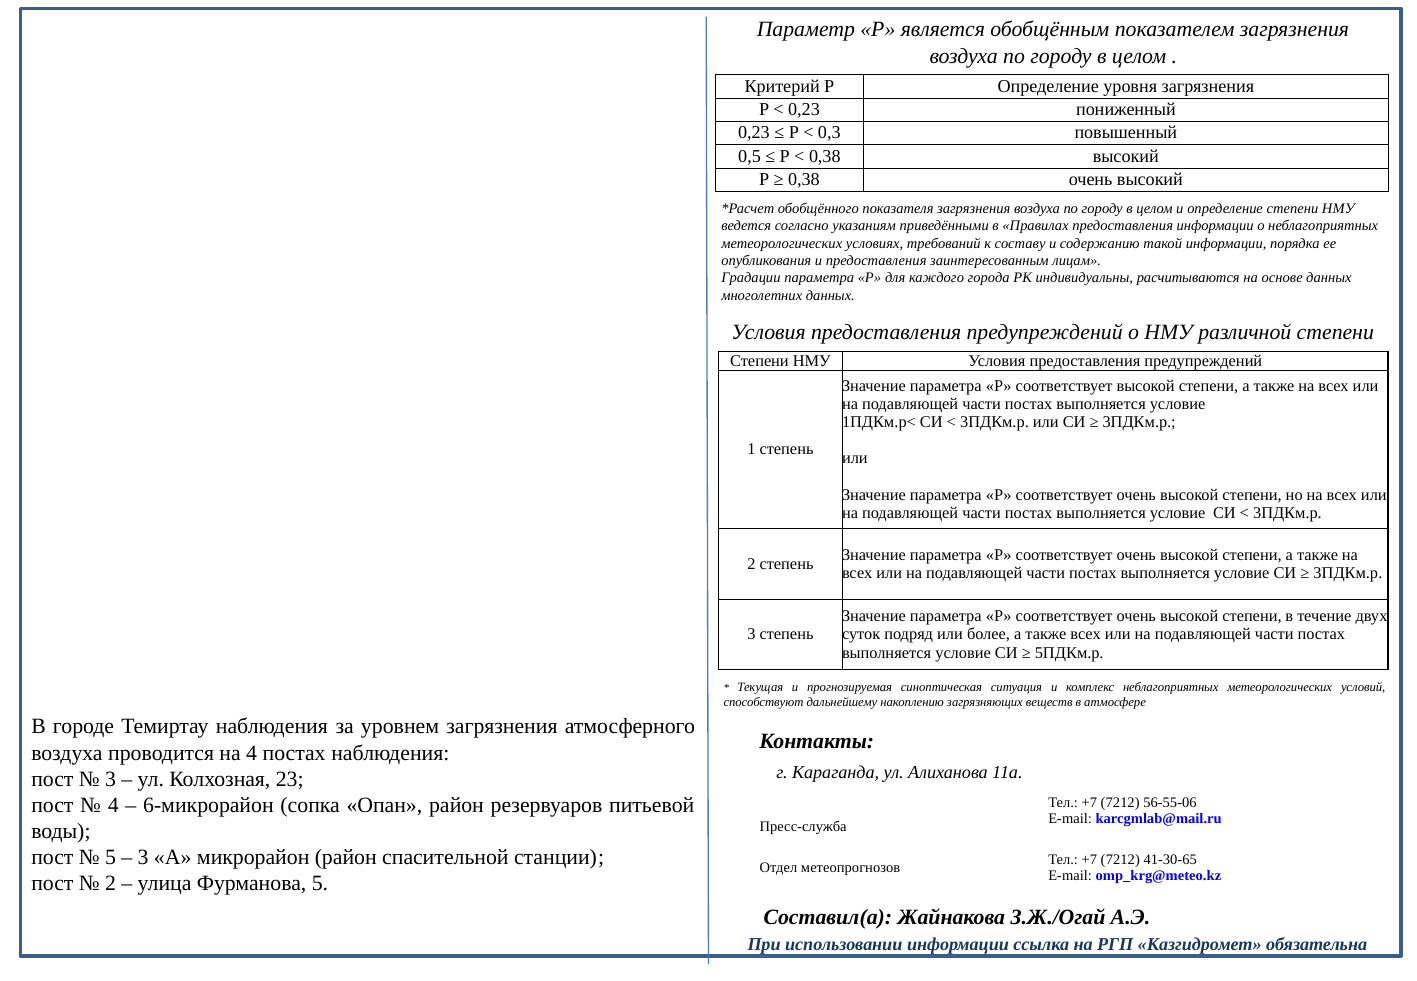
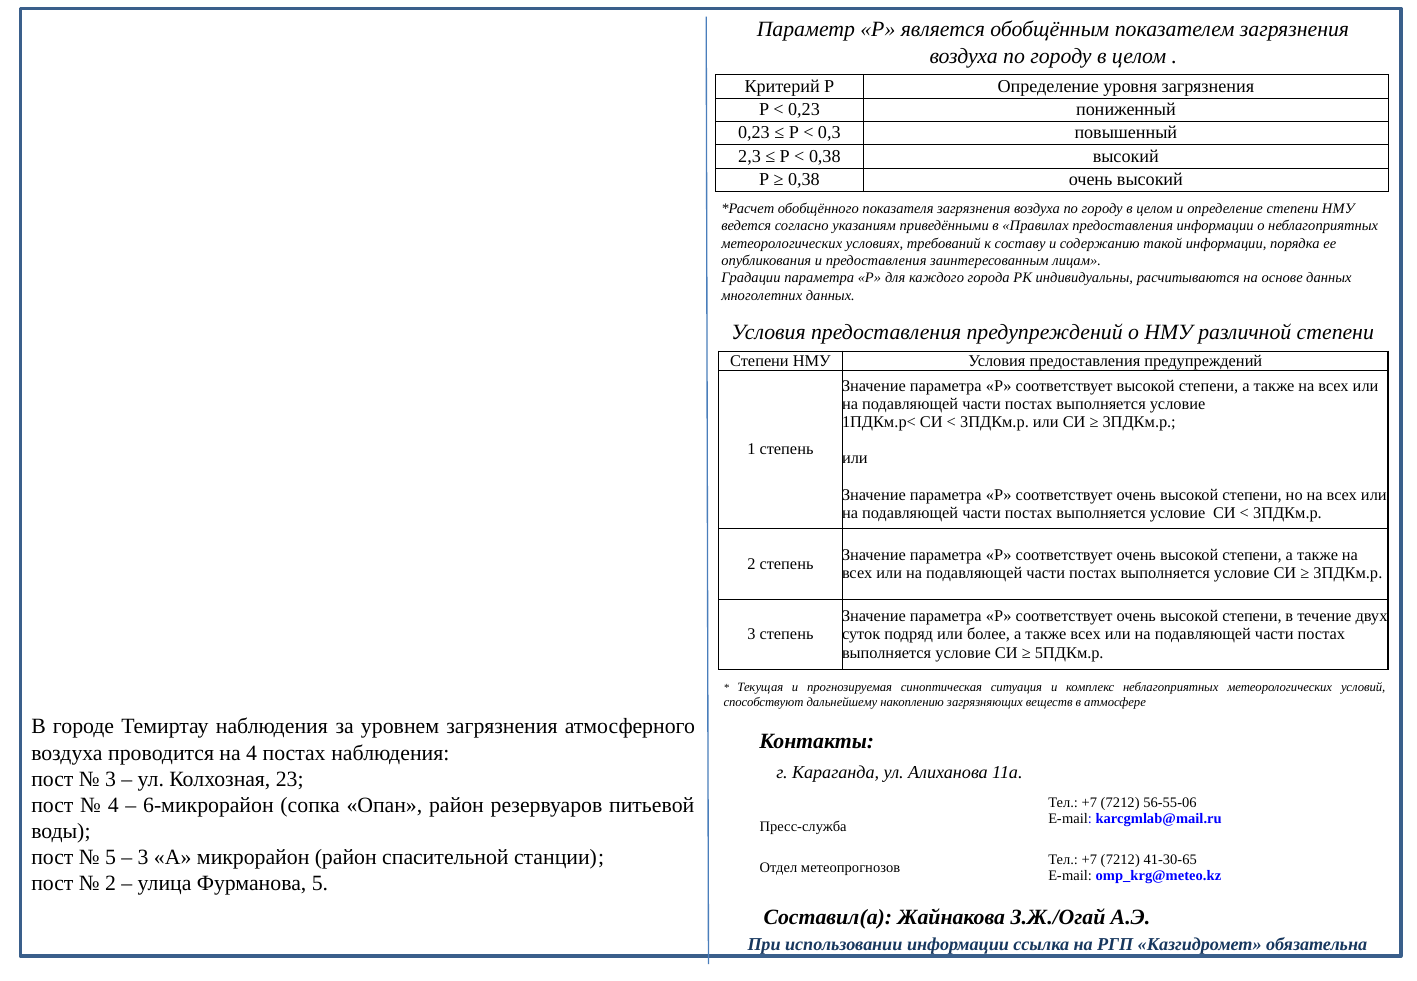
0,5: 0,5 -> 2,3
